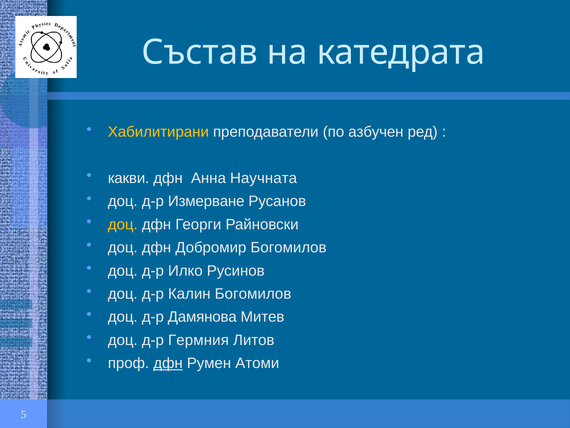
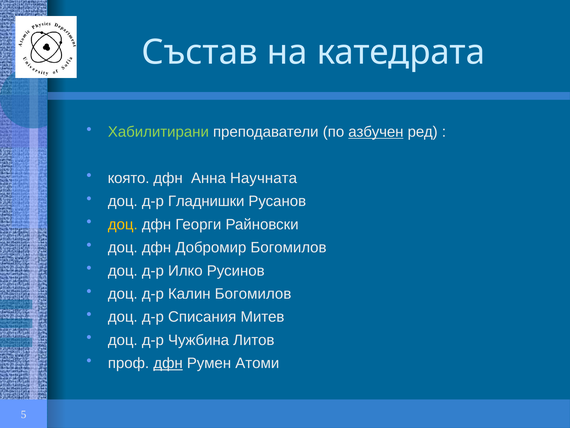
Хабилитирани colour: yellow -> light green
азбучен underline: none -> present
какви: какви -> която
Измерване: Измерване -> Гладнишки
Дамянова: Дамянова -> Списания
Гермния: Гермния -> Чужбина
